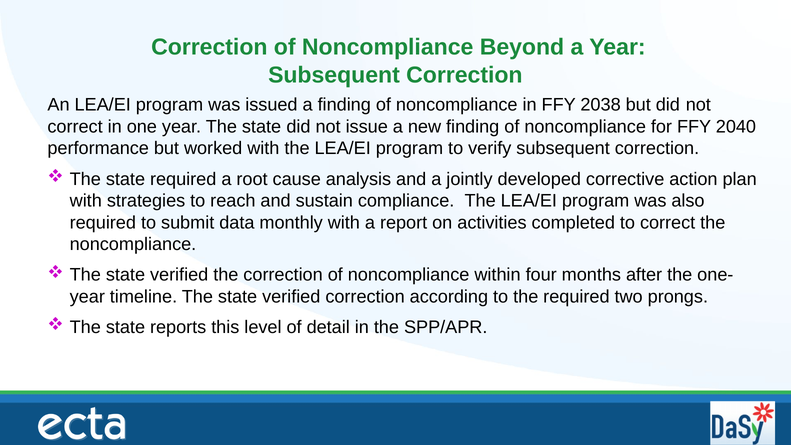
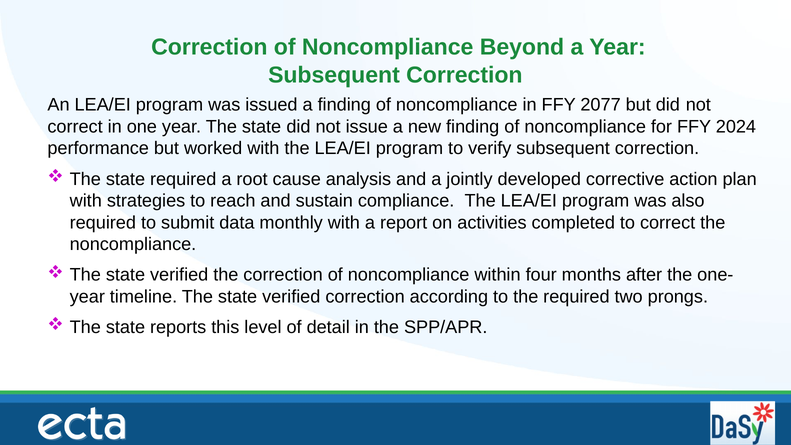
2038: 2038 -> 2077
2040: 2040 -> 2024
